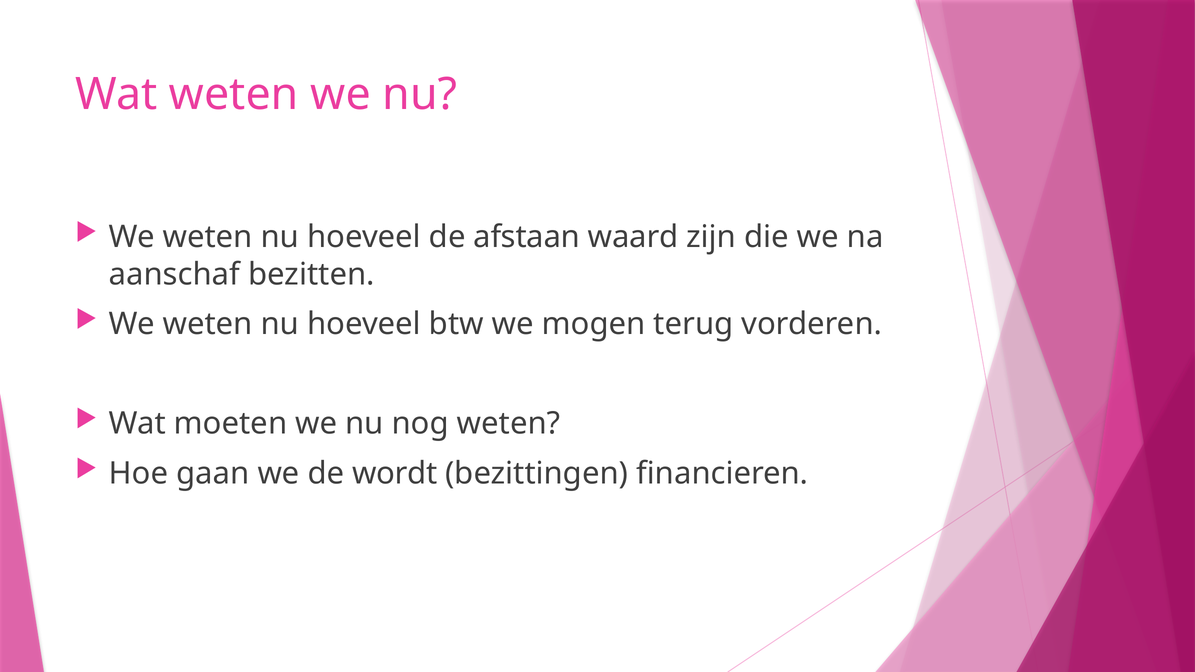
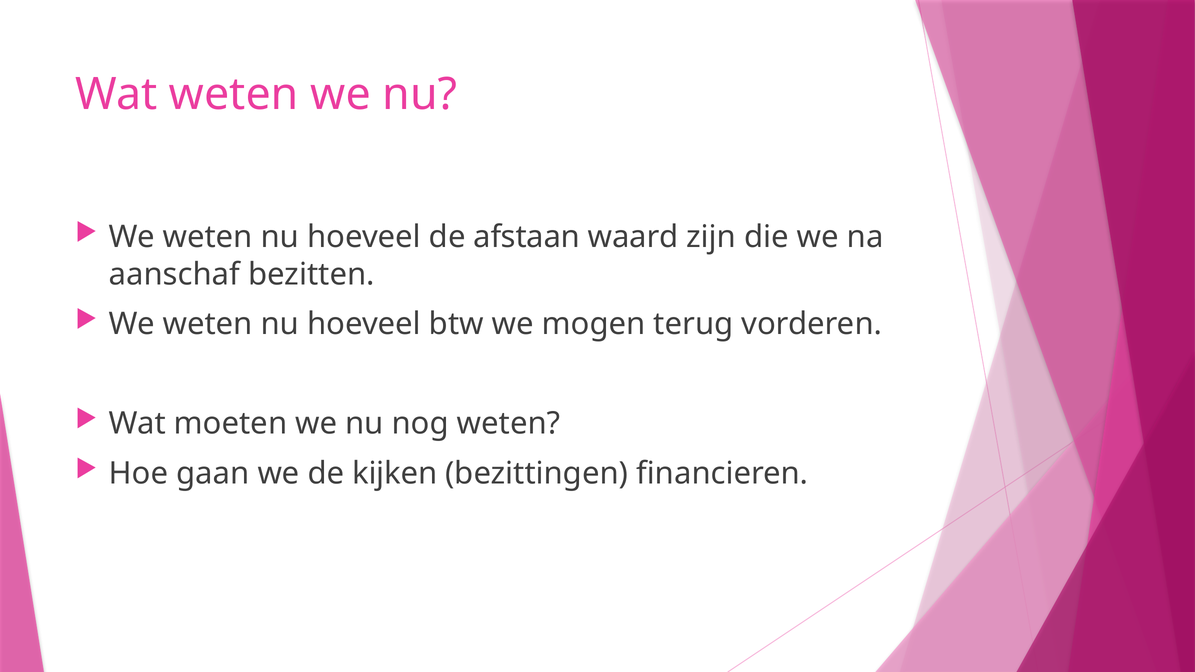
wordt: wordt -> kijken
